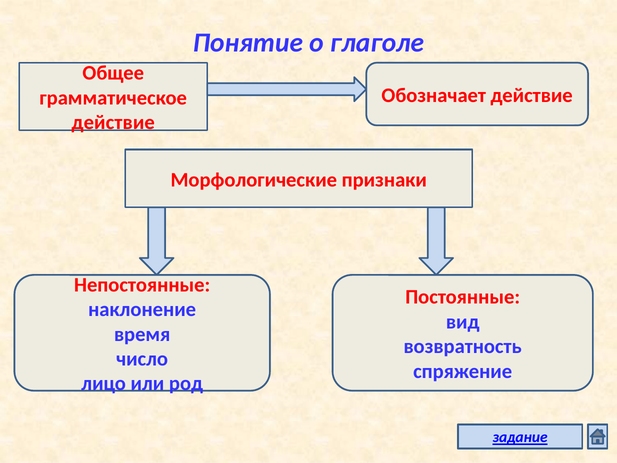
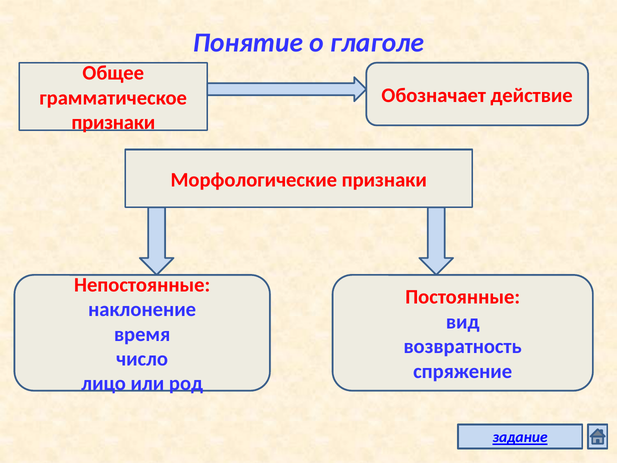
действие at (113, 123): действие -> признаки
